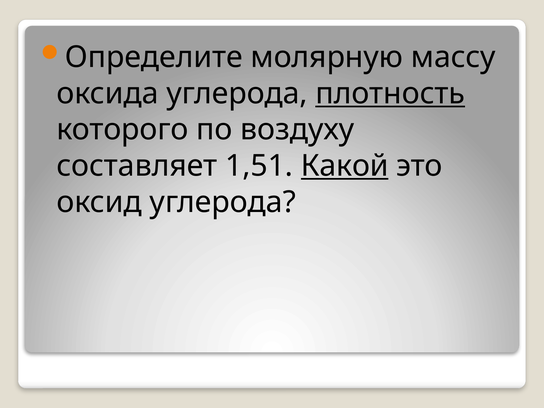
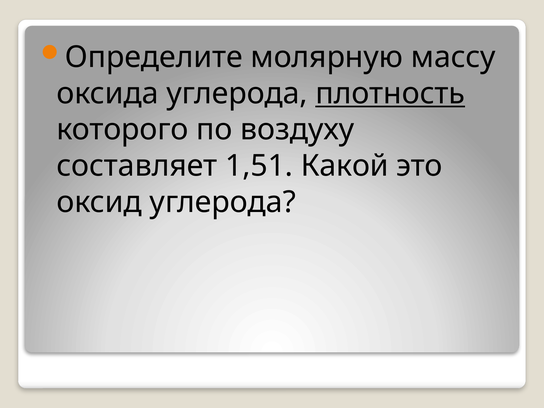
Какой underline: present -> none
